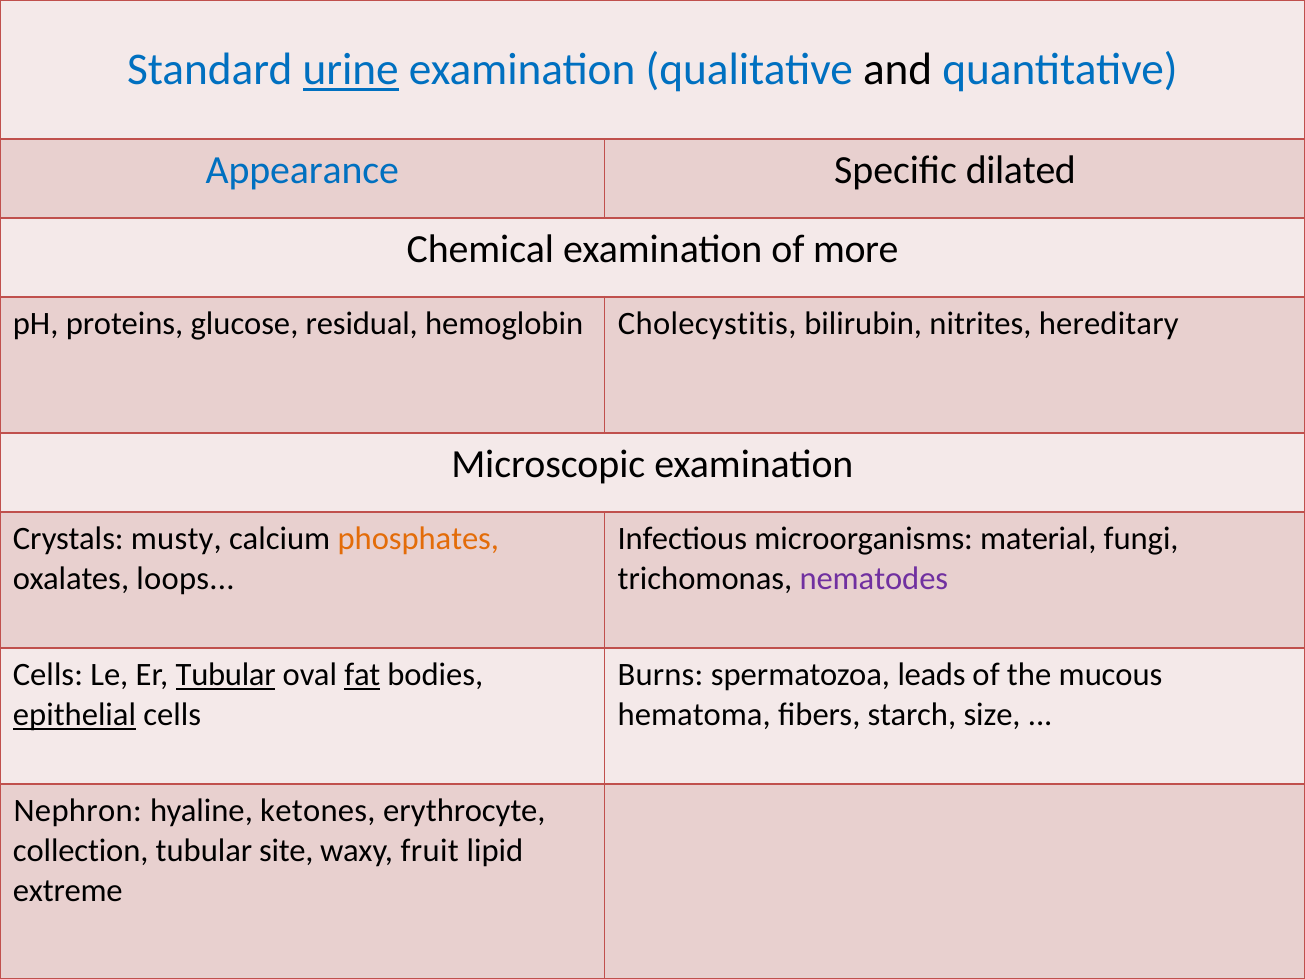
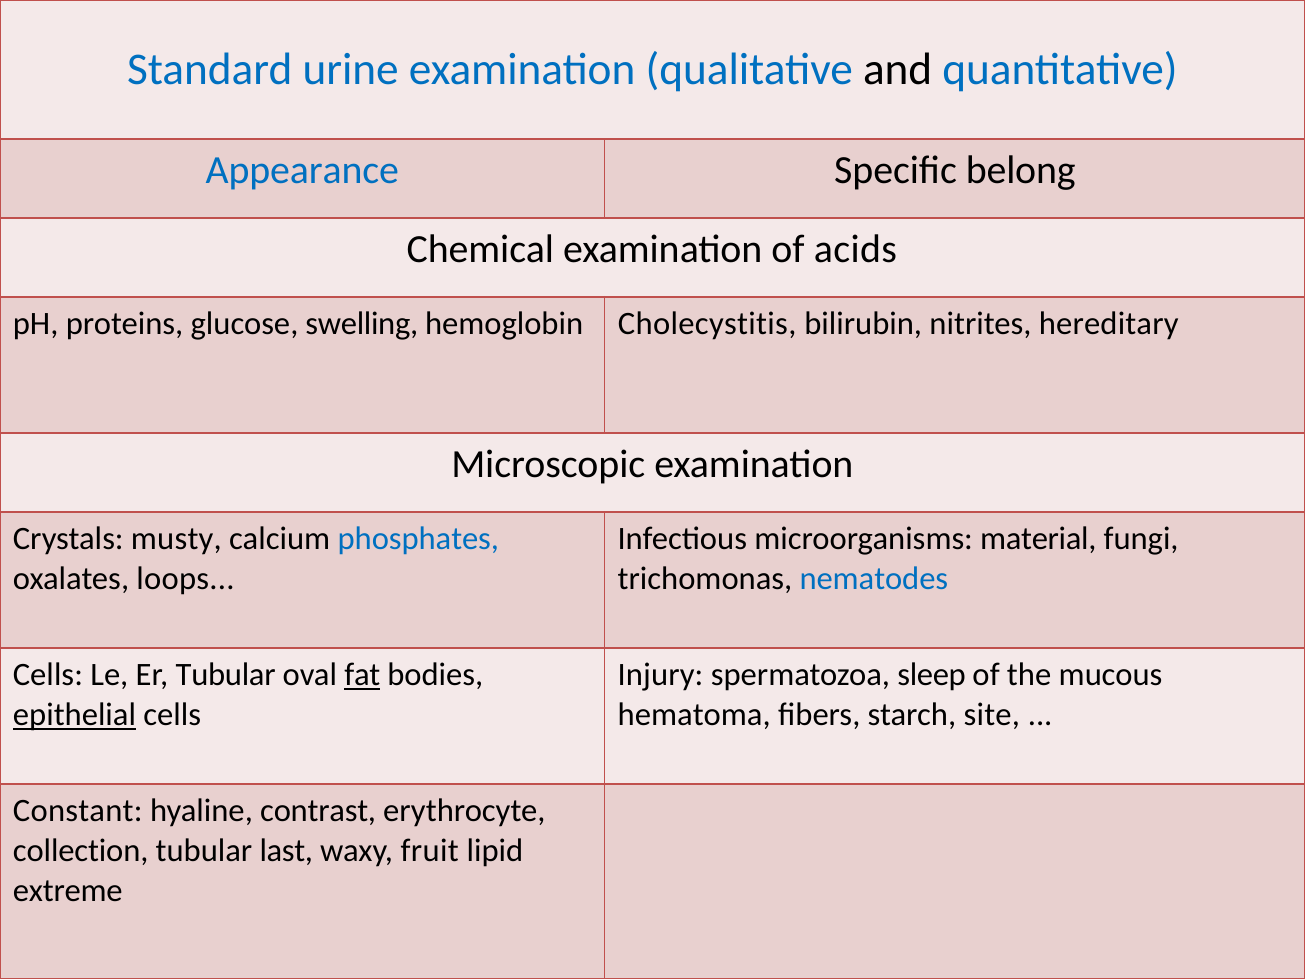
urine underline: present -> none
dilated: dilated -> belong
more: more -> acids
residual: residual -> swelling
phosphates colour: orange -> blue
nematodes colour: purple -> blue
Tubular at (226, 675) underline: present -> none
Burns: Burns -> Injury
leads: leads -> sleep
size: size -> site
Nephron: Nephron -> Constant
ketones: ketones -> contrast
site: site -> last
